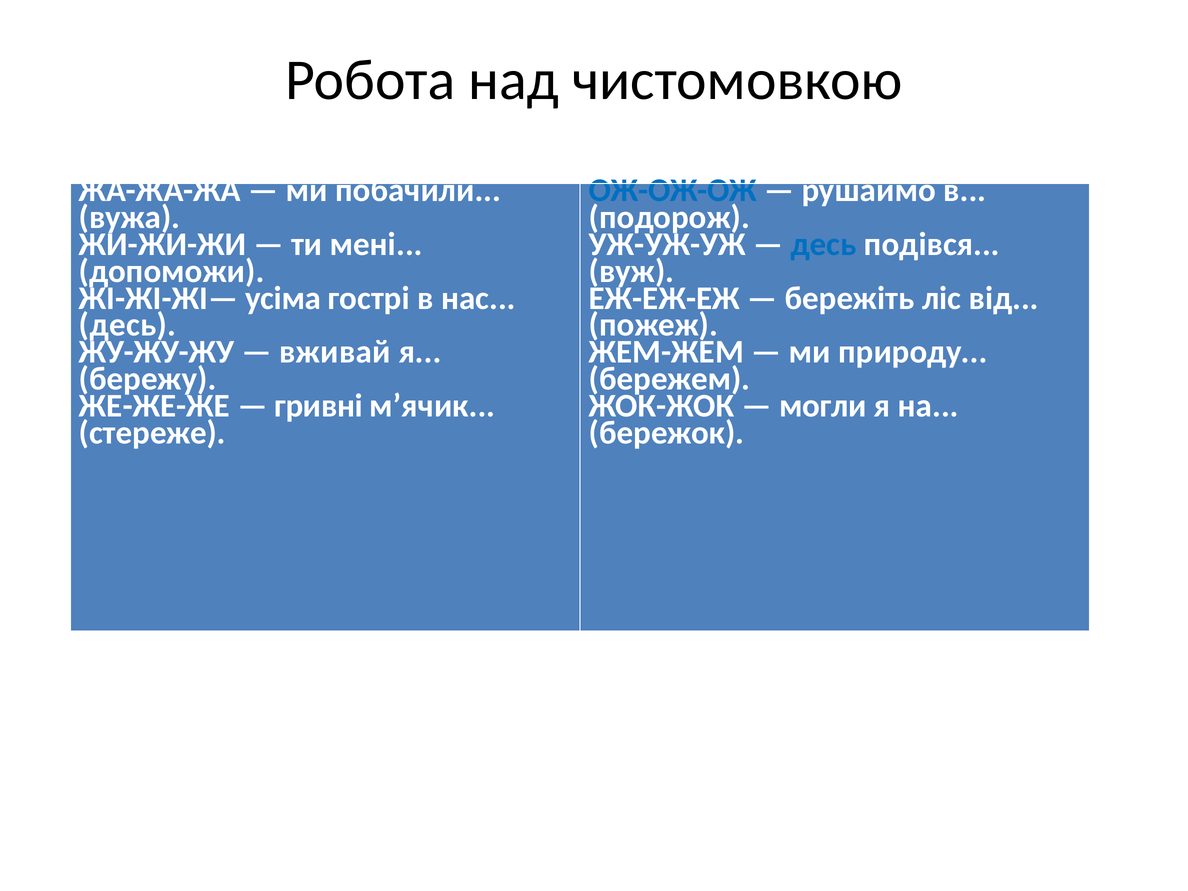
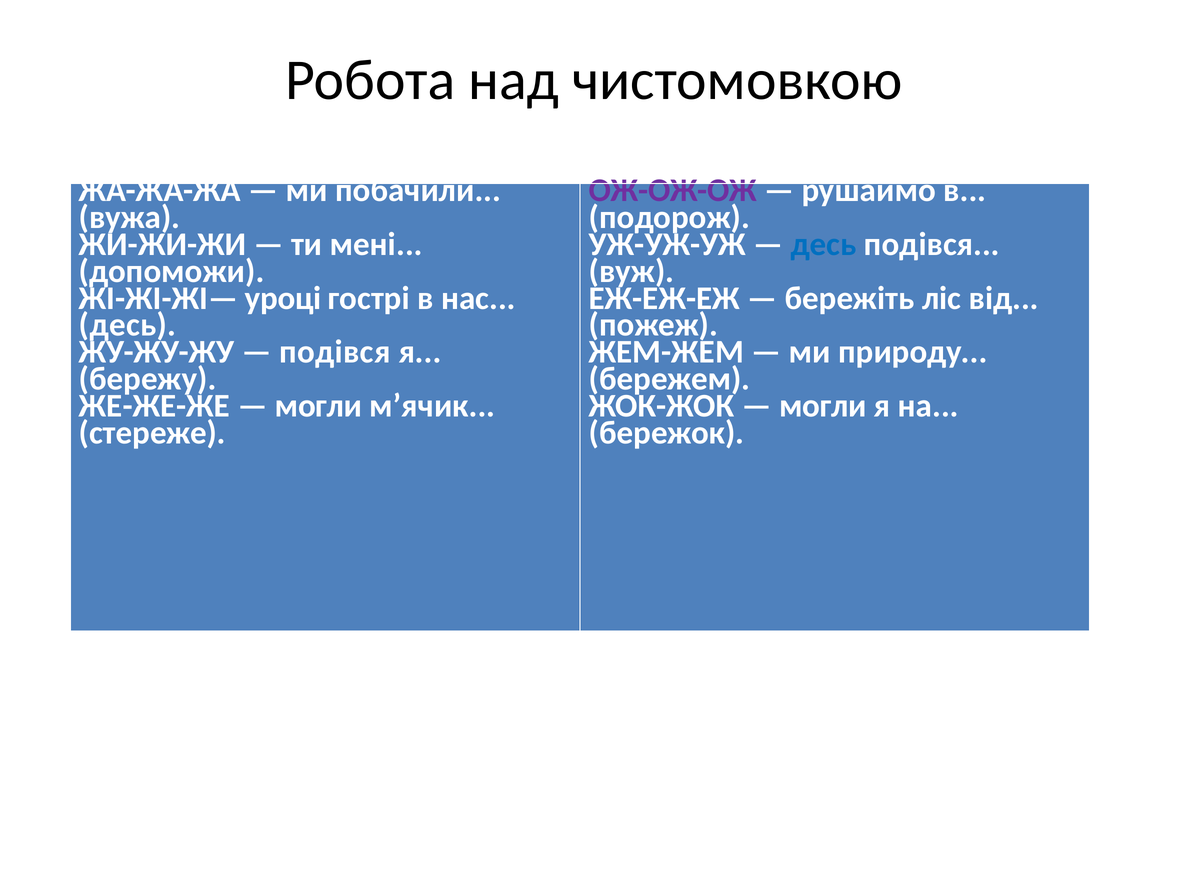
ОЖ-ОЖ-ОЖ colour: blue -> purple
усіма: усіма -> уроці
вживай at (335, 352): вживай -> подівся
гривні at (319, 406): гривні -> могли
